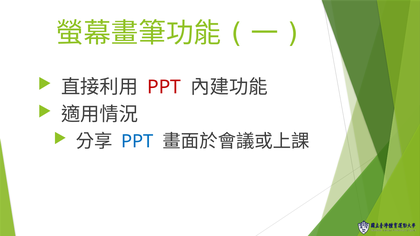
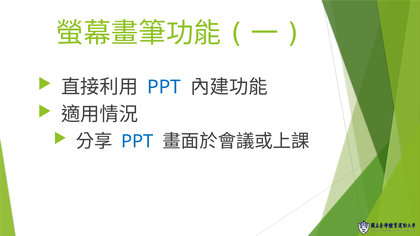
PPT at (164, 87) colour: red -> blue
